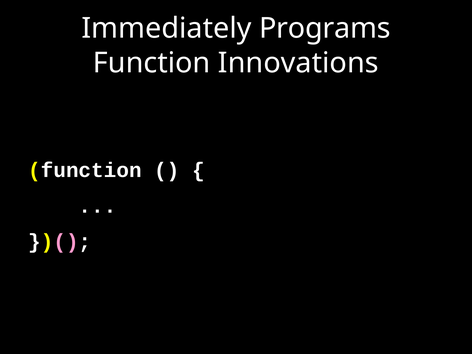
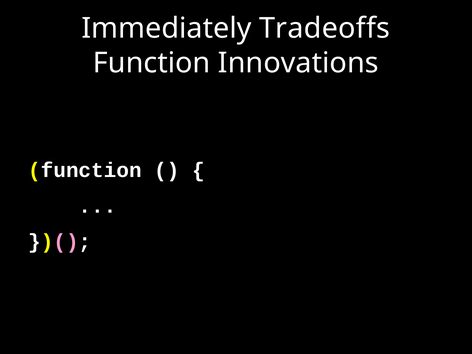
Programs: Programs -> Tradeoffs
